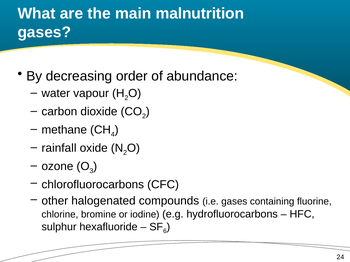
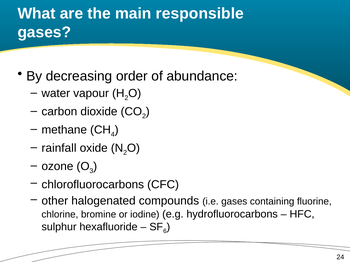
malnutrition: malnutrition -> responsible
